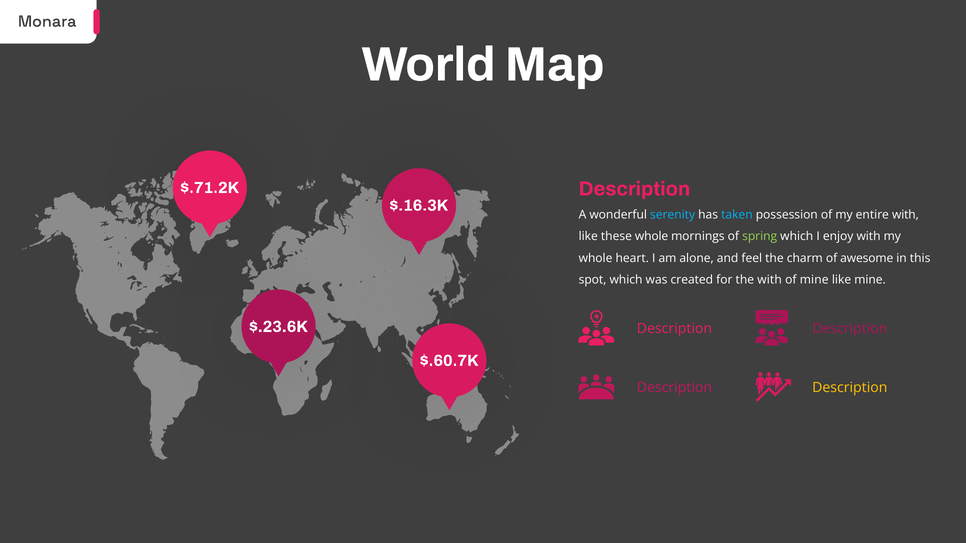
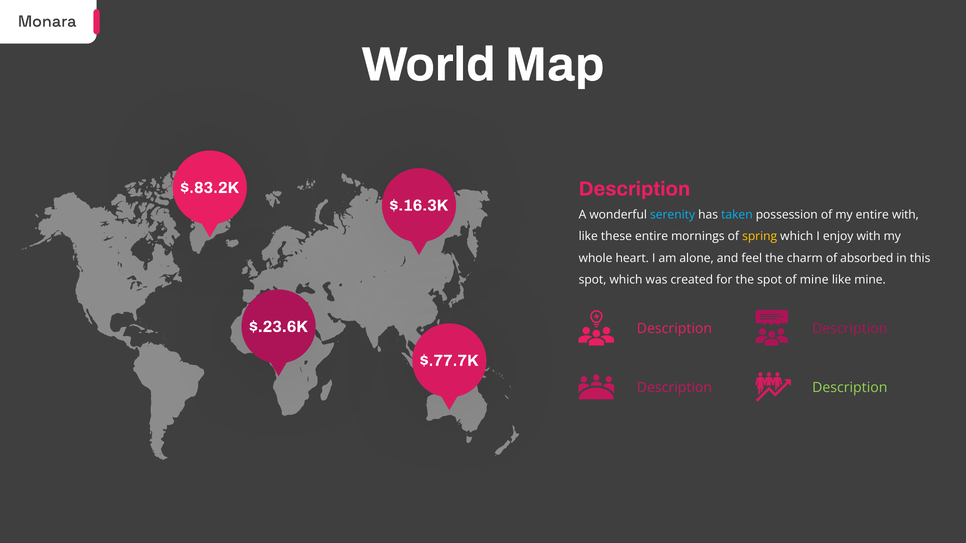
$.71.2K: $.71.2K -> $.83.2K
these whole: whole -> entire
spring colour: light green -> yellow
awesome: awesome -> absorbed
the with: with -> spot
$.60.7K: $.60.7K -> $.77.7K
Description at (850, 388) colour: yellow -> light green
